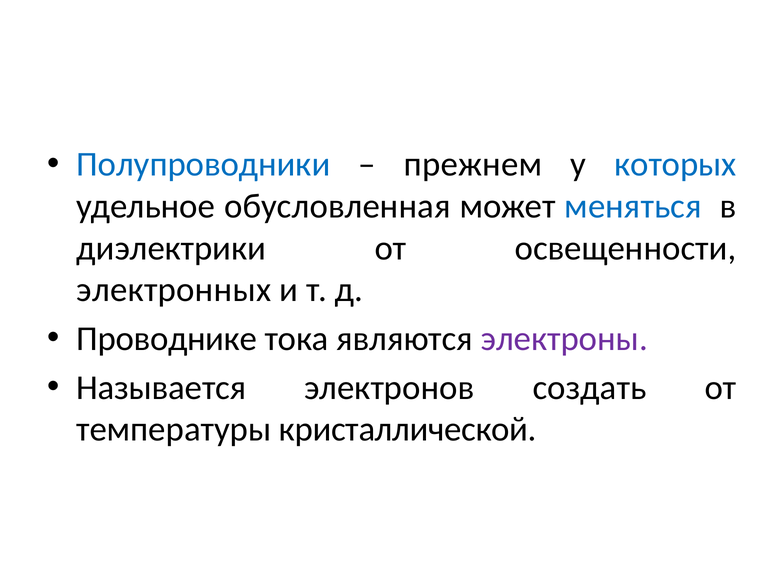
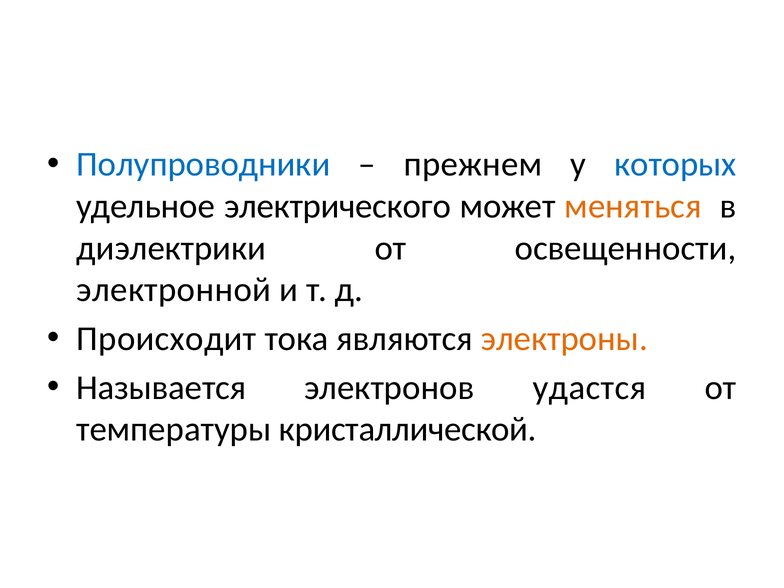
обусловленная: обусловленная -> электрического
меняться colour: blue -> orange
электронных: электронных -> электронной
Проводнике: Проводнике -> Происходит
электроны colour: purple -> orange
создать: создать -> удастся
